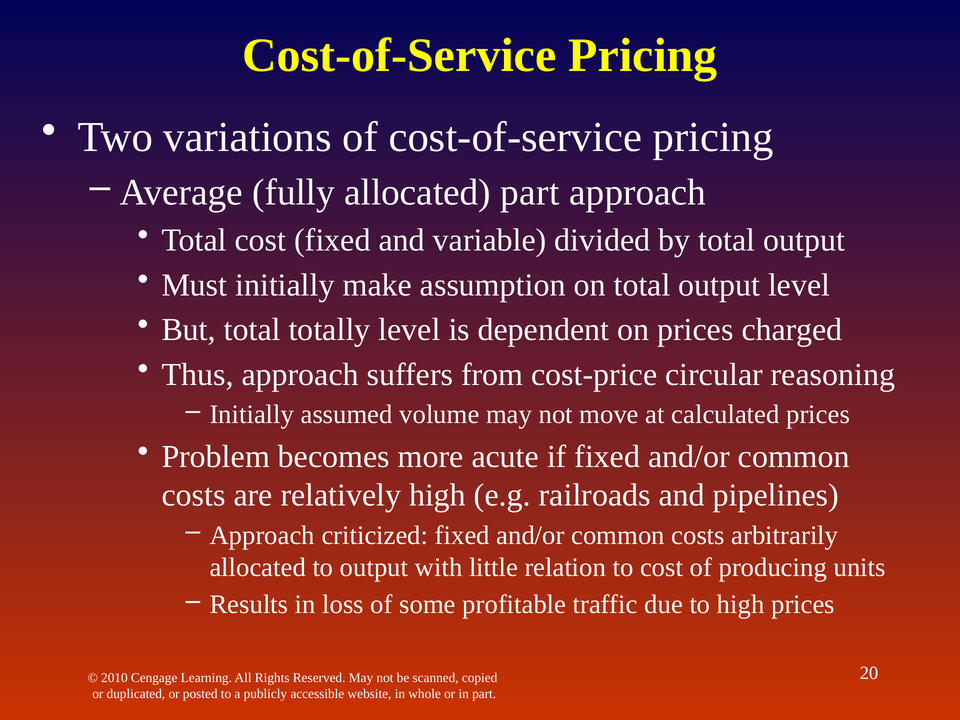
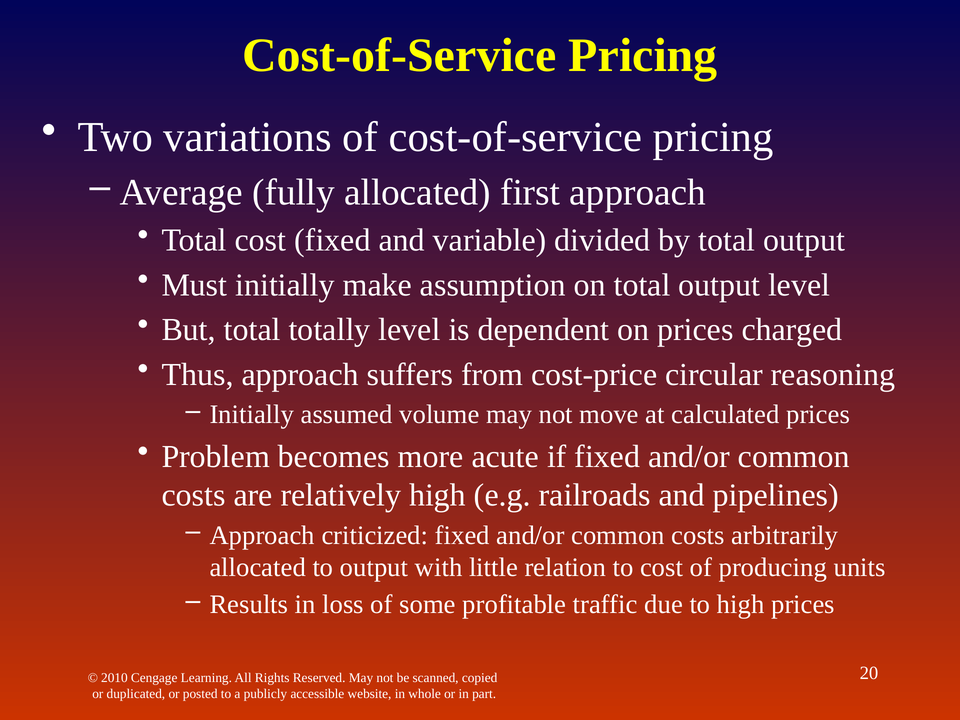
allocated part: part -> first
